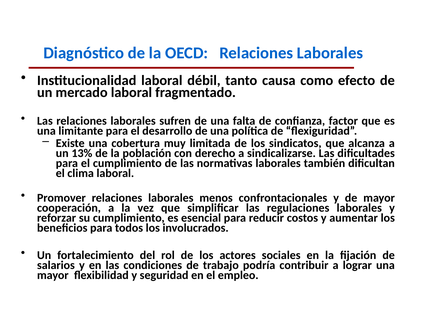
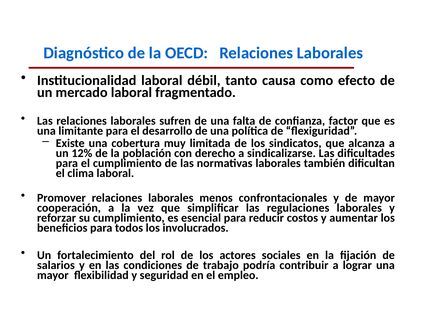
13%: 13% -> 12%
